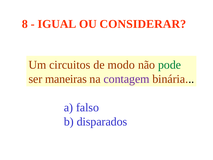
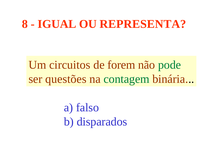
CONSIDERAR: CONSIDERAR -> REPRESENTA
modo: modo -> forem
maneiras: maneiras -> questões
contagem colour: purple -> green
